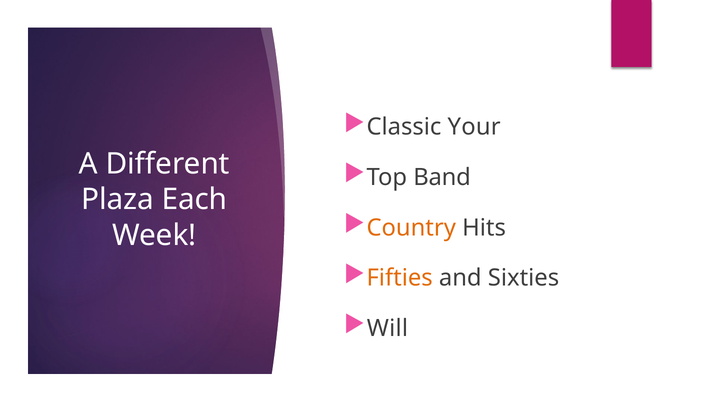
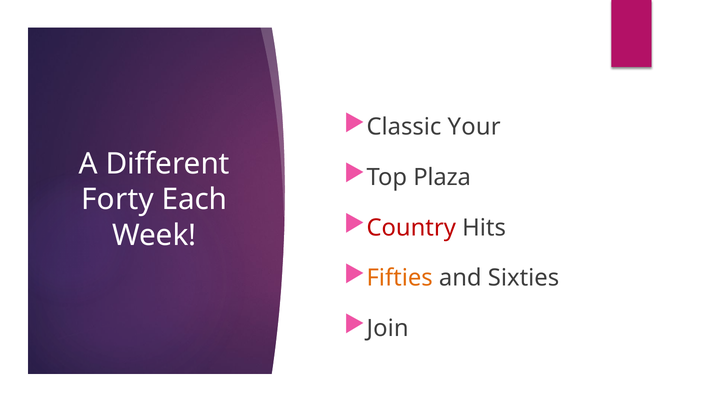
Band: Band -> Plaza
Plaza: Plaza -> Forty
Country colour: orange -> red
Will: Will -> Join
